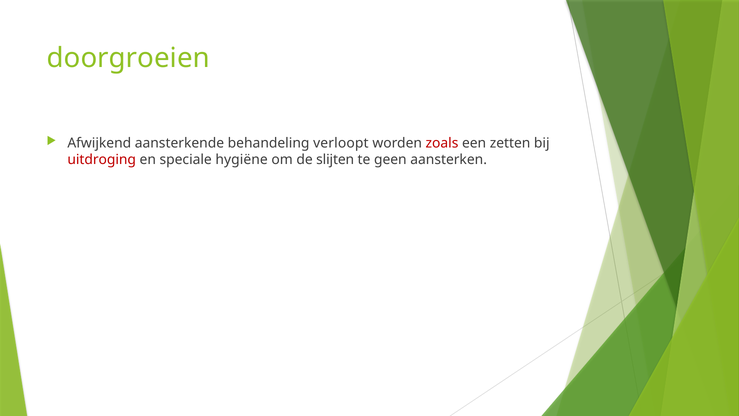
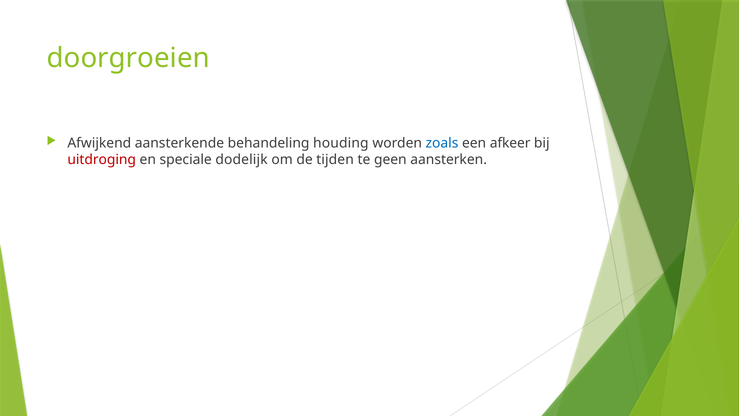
verloopt: verloopt -> houding
zoals colour: red -> blue
zetten: zetten -> afkeer
hygiëne: hygiëne -> dodelijk
slijten: slijten -> tijden
